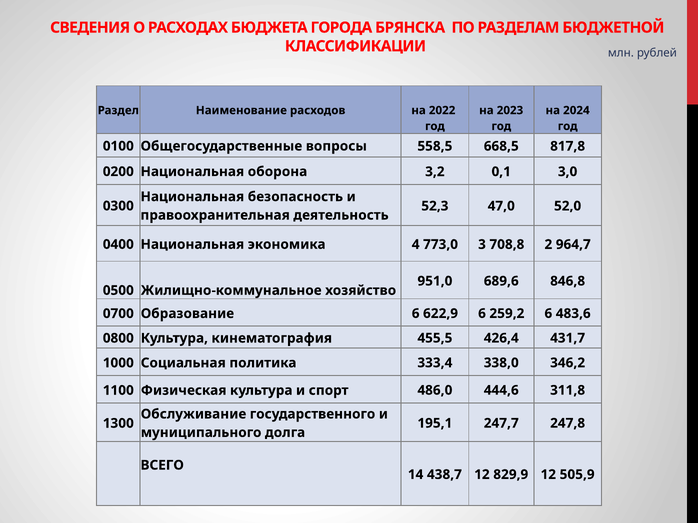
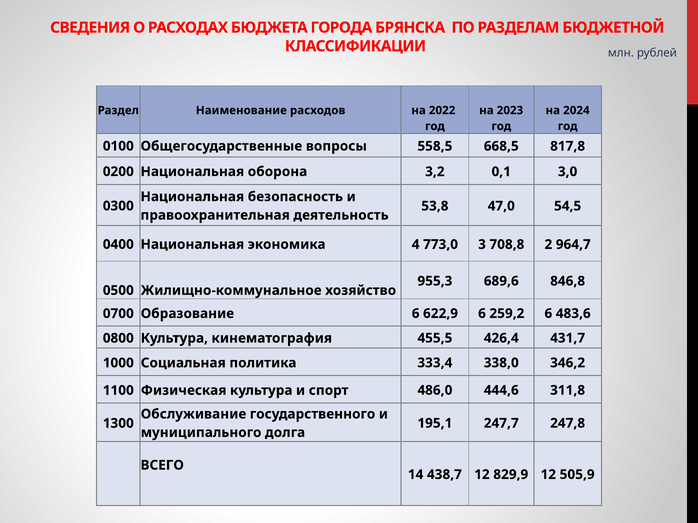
52,3: 52,3 -> 53,8
52,0: 52,0 -> 54,5
951,0: 951,0 -> 955,3
